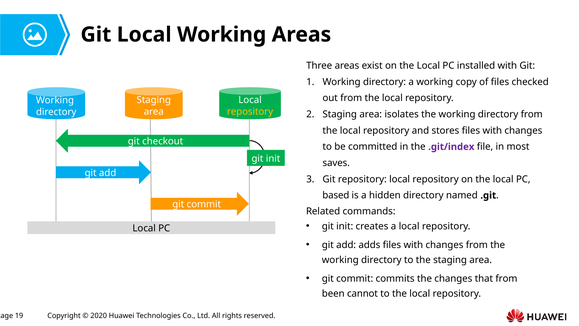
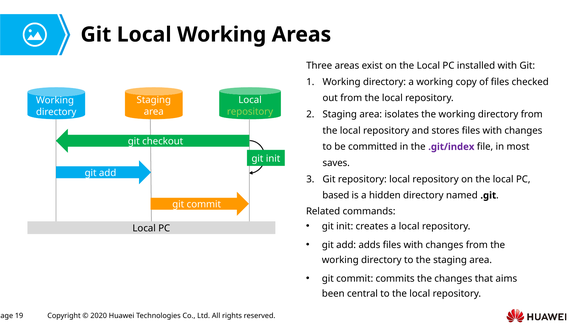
repository at (250, 111) colour: yellow -> light green
that from: from -> aims
cannot: cannot -> central
